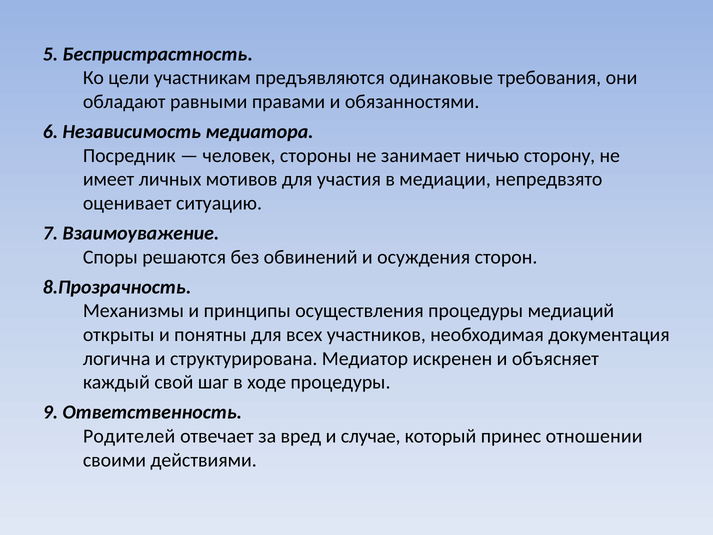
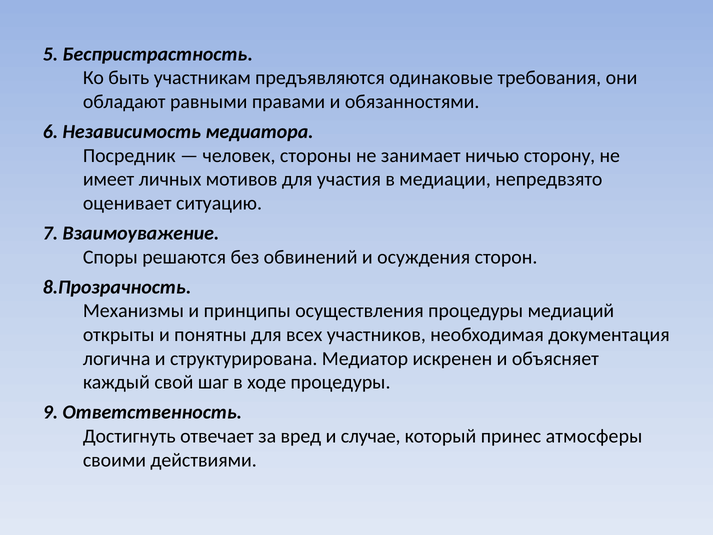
цели: цели -> быть
Родителей: Родителей -> Достигнуть
отношении: отношении -> атмосферы
